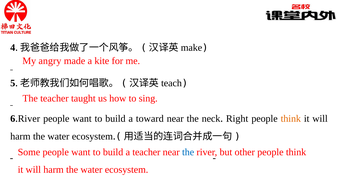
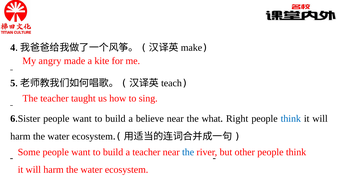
River at (29, 119): River -> Sister
toward: toward -> believe
neck: neck -> what
think at (291, 119) colour: orange -> blue
